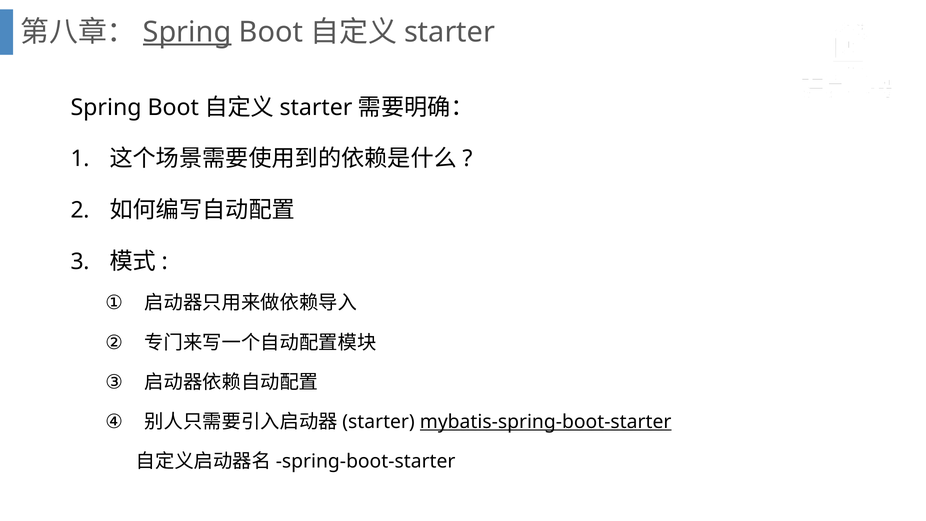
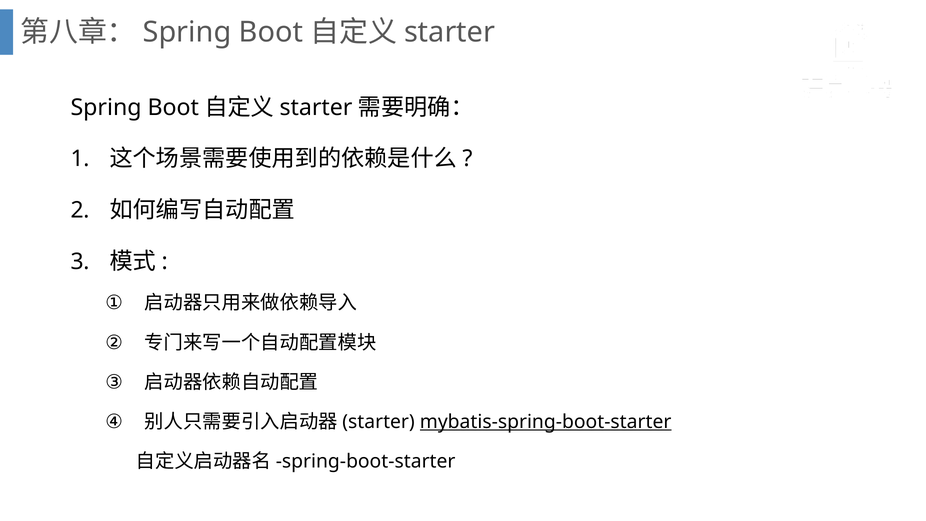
Spring at (187, 32) underline: present -> none
